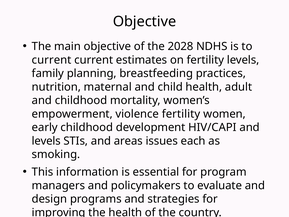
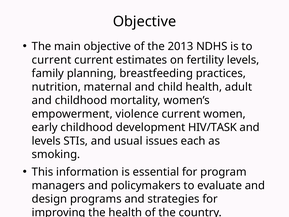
2028: 2028 -> 2013
violence fertility: fertility -> current
HIV/CAPI: HIV/CAPI -> HIV/TASK
areas: areas -> usual
